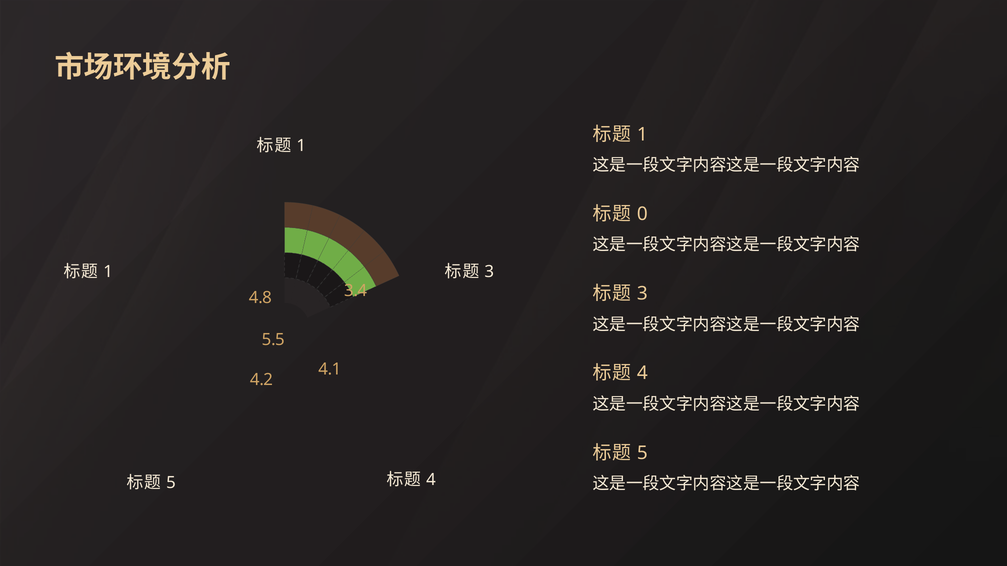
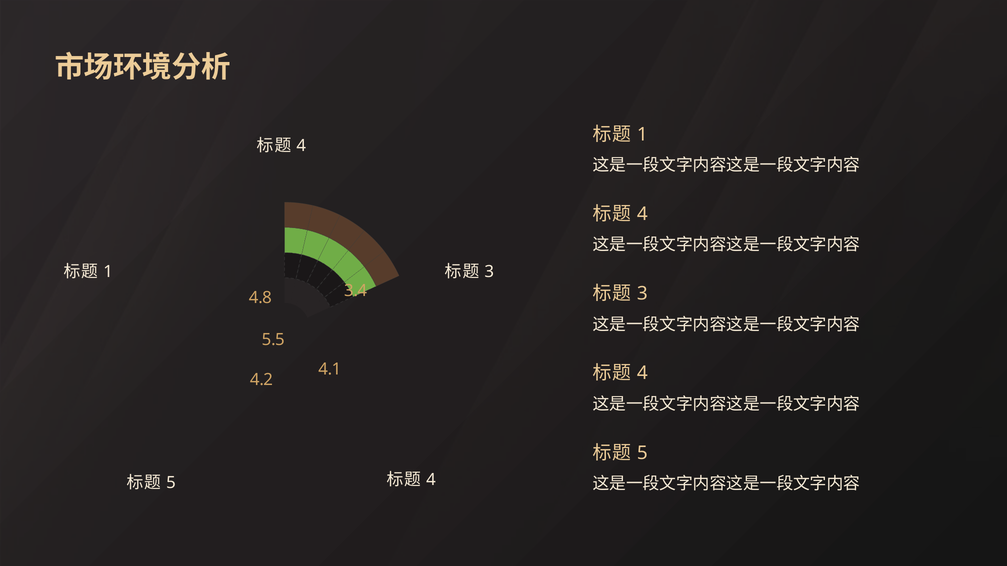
1 at (301, 146): 1 -> 4
0 at (642, 214): 0 -> 4
